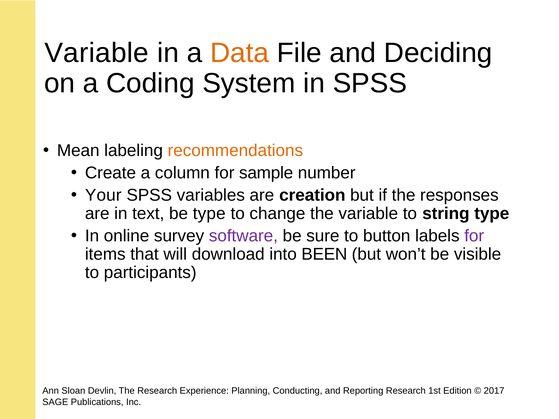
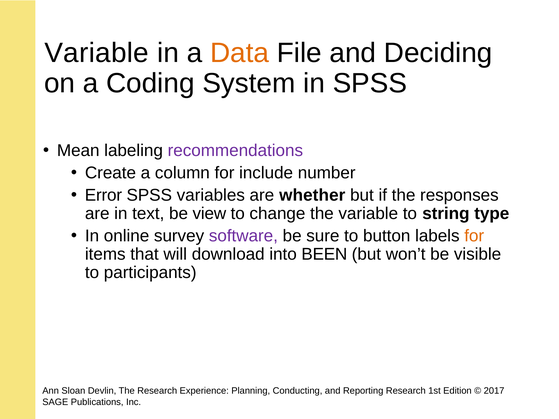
recommendations colour: orange -> purple
sample: sample -> include
Your: Your -> Error
creation: creation -> whether
be type: type -> view
for at (474, 236) colour: purple -> orange
